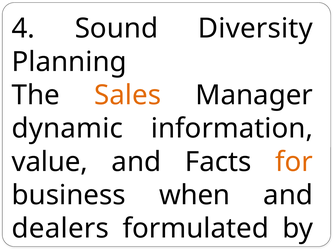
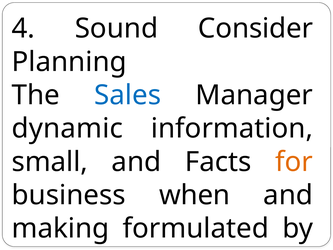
Diversity: Diversity -> Consider
Sales colour: orange -> blue
value: value -> small
dealers: dealers -> making
